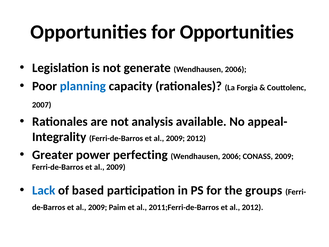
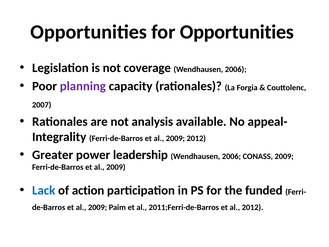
generate: generate -> coverage
planning colour: blue -> purple
perfecting: perfecting -> leadership
based: based -> action
groups: groups -> funded
